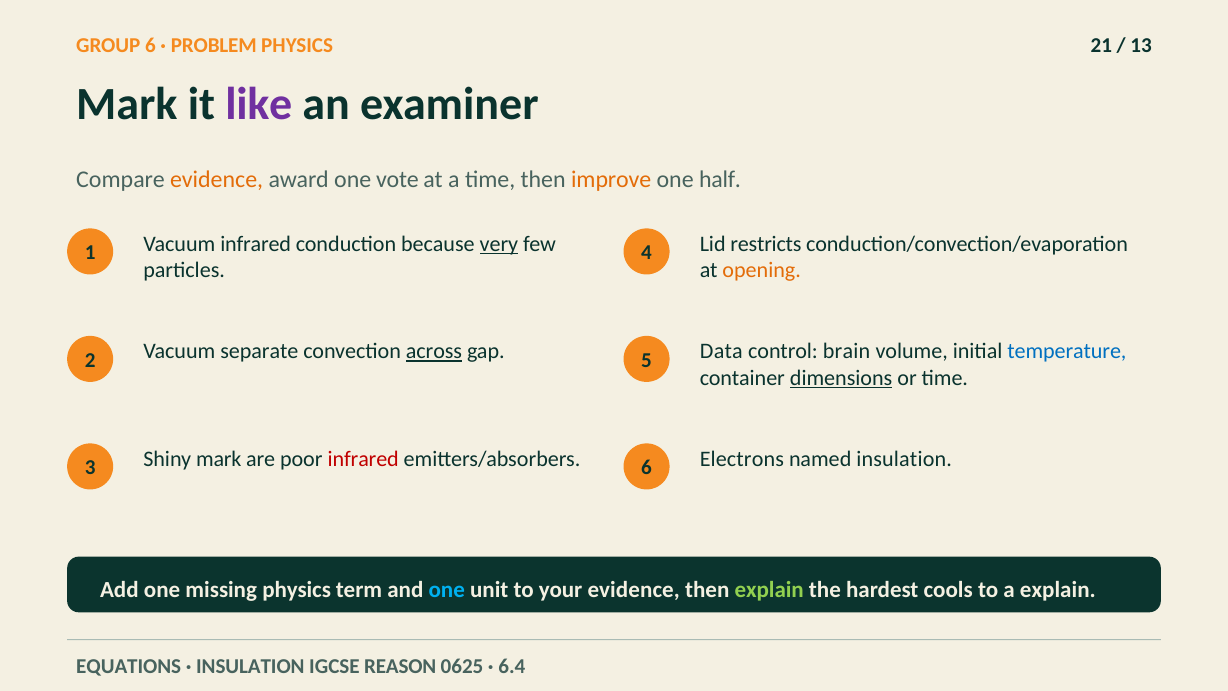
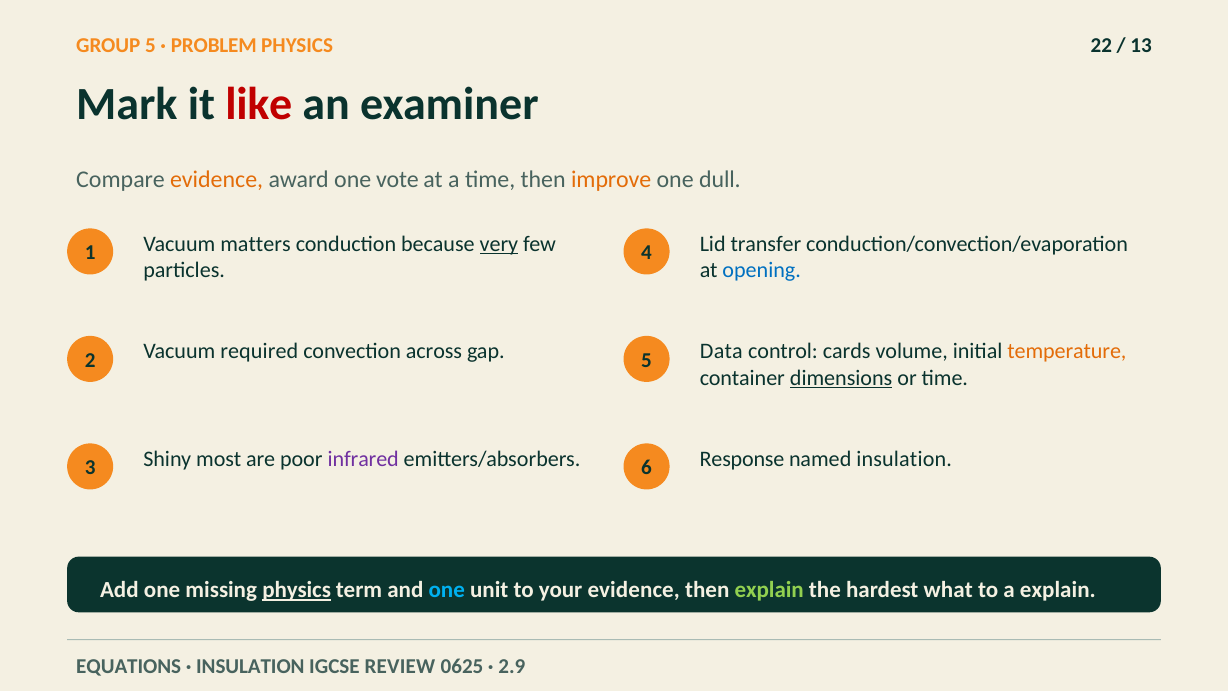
GROUP 6: 6 -> 5
21: 21 -> 22
like colour: purple -> red
half: half -> dull
Vacuum infrared: infrared -> matters
restricts: restricts -> transfer
opening colour: orange -> blue
separate: separate -> required
across underline: present -> none
brain: brain -> cards
temperature colour: blue -> orange
Shiny mark: mark -> most
infrared at (363, 459) colour: red -> purple
Electrons: Electrons -> Response
physics at (297, 590) underline: none -> present
cools: cools -> what
REASON: REASON -> REVIEW
6.4: 6.4 -> 2.9
